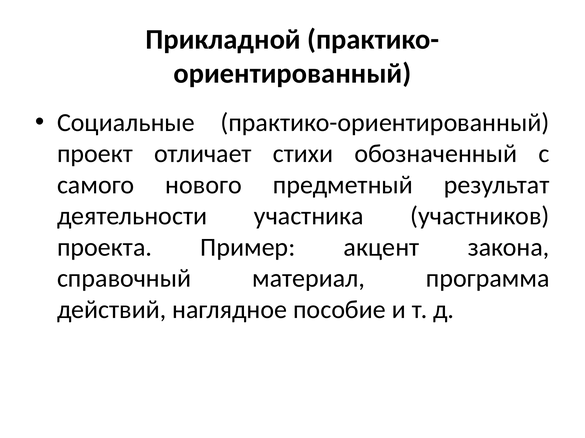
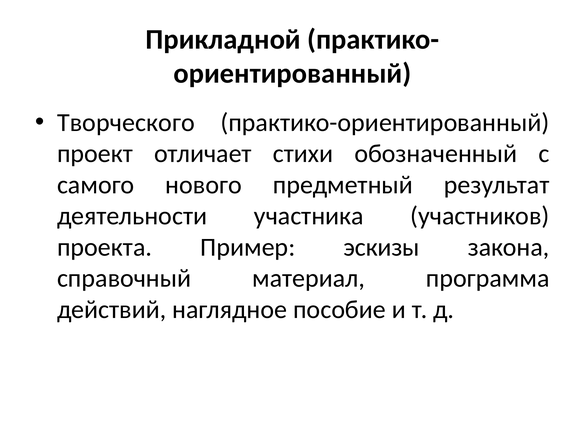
Социальные: Социальные -> Творческого
акцент: акцент -> эскизы
